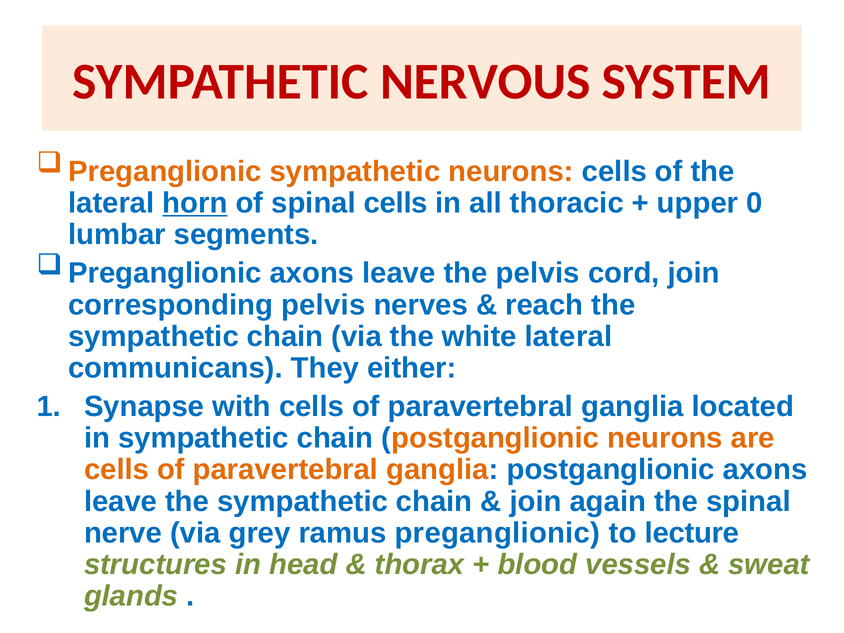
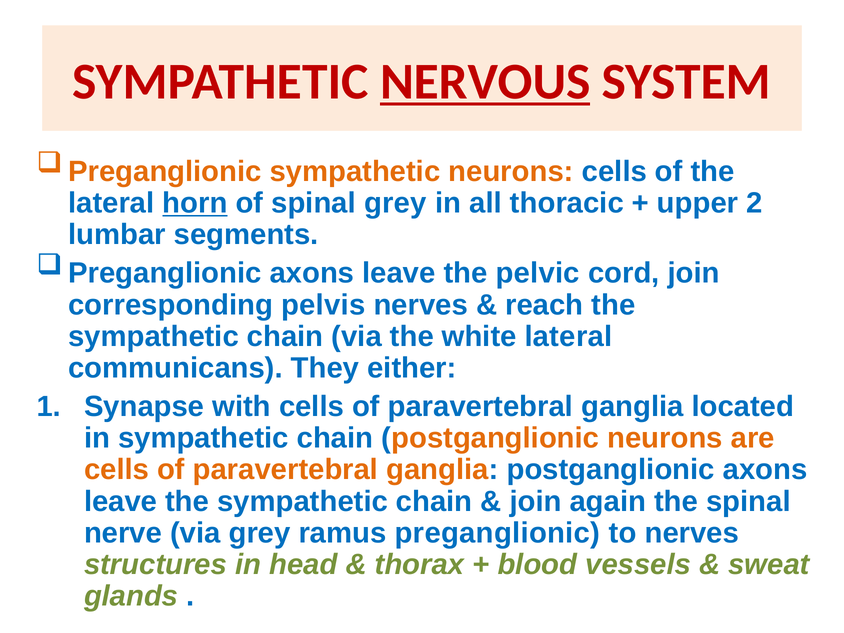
NERVOUS underline: none -> present
spinal cells: cells -> grey
0: 0 -> 2
the pelvis: pelvis -> pelvic
to lecture: lecture -> nerves
